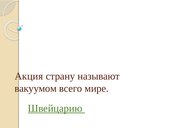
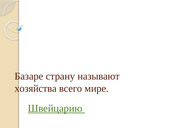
Акция: Акция -> Базаре
вакуумом: вакуумом -> хозяйства
